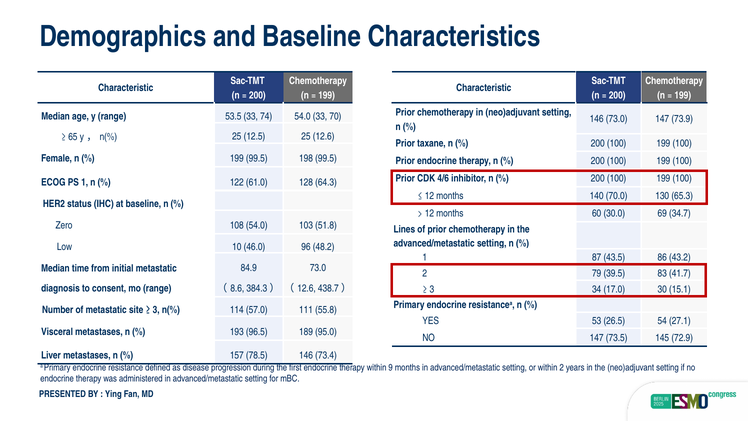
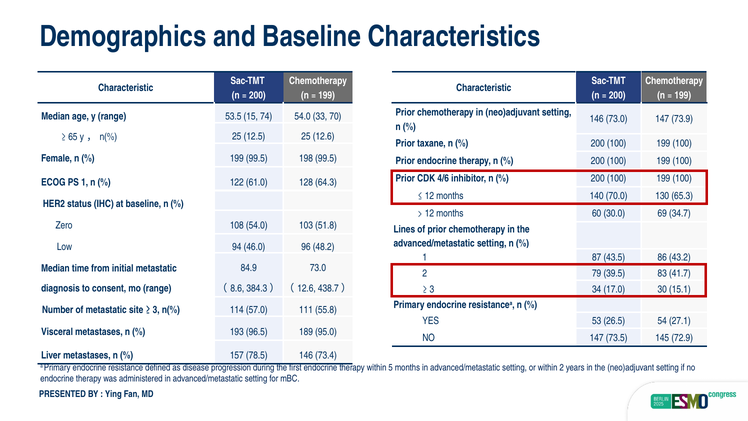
53.5 33: 33 -> 15
10: 10 -> 94
9: 9 -> 5
